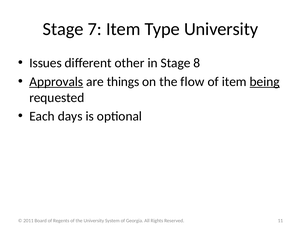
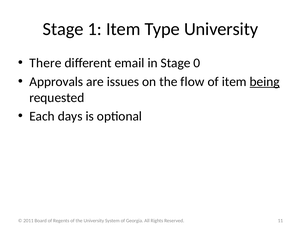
7: 7 -> 1
Issues: Issues -> There
other: other -> email
8: 8 -> 0
Approvals underline: present -> none
things: things -> issues
